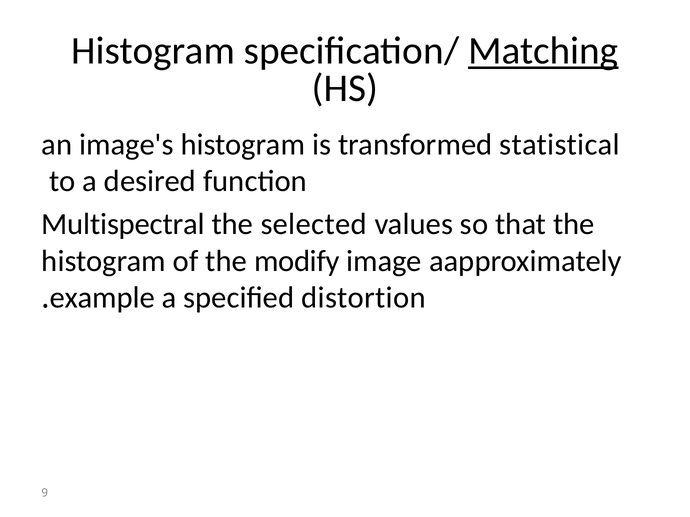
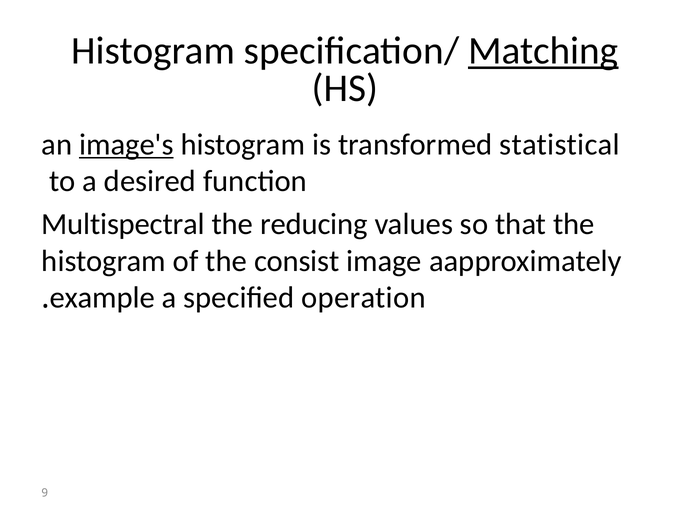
image's underline: none -> present
selected: selected -> reducing
modify: modify -> consist
distortion: distortion -> operation
